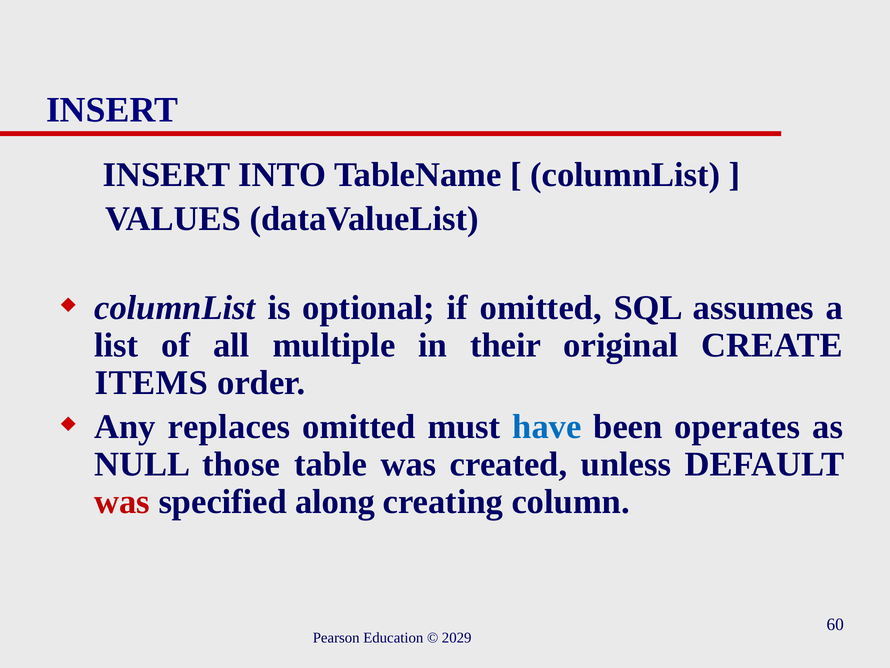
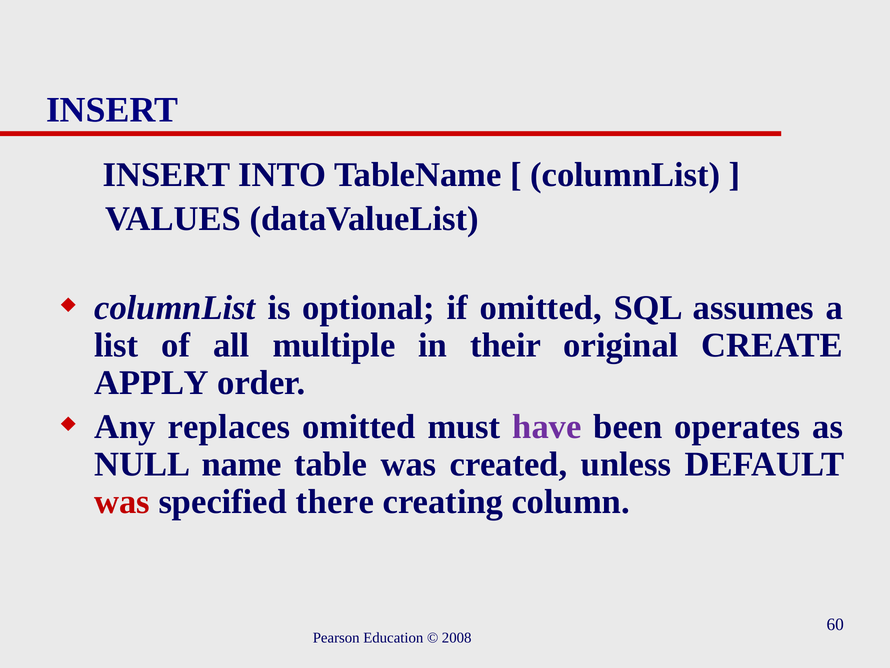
ITEMS: ITEMS -> APPLY
have colour: blue -> purple
those: those -> name
along: along -> there
2029: 2029 -> 2008
